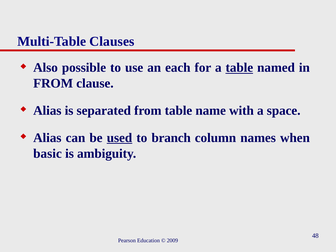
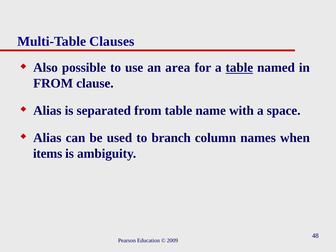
each: each -> area
used underline: present -> none
basic: basic -> items
